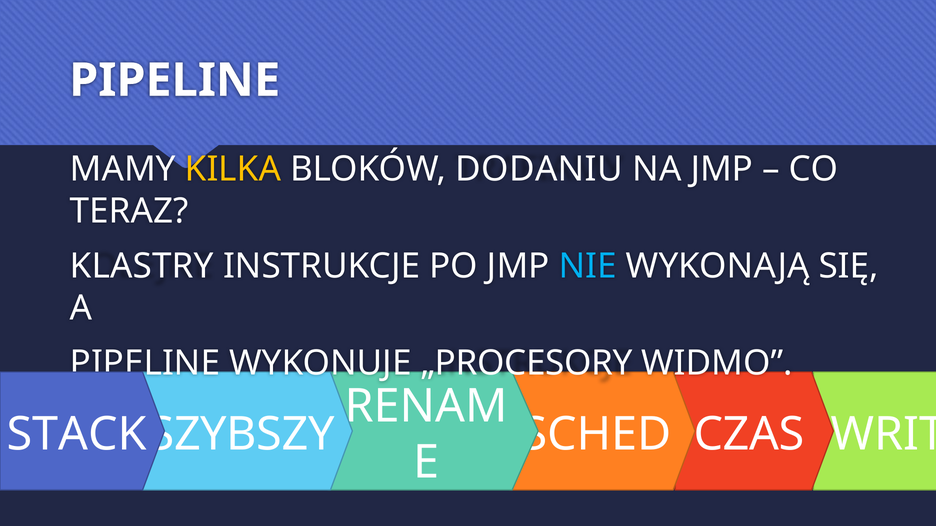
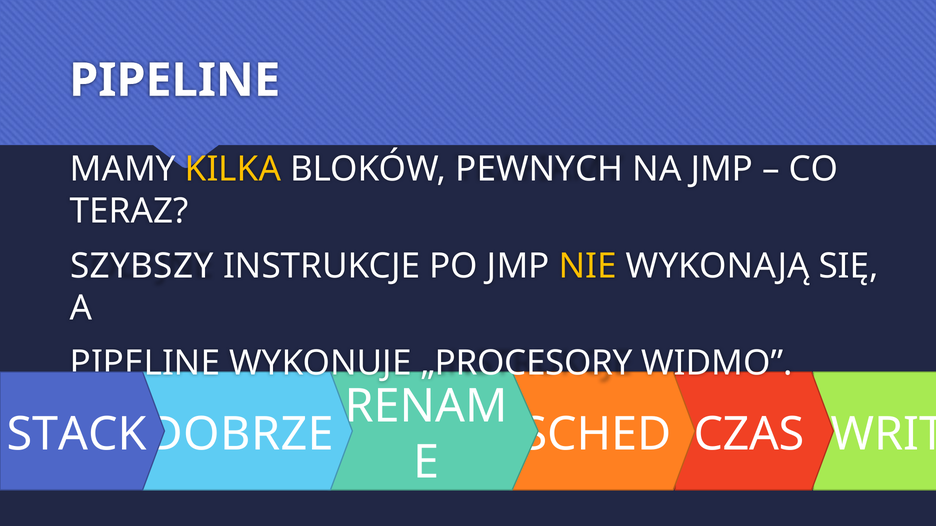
DODANIU: DODANIU -> PEWNYCH
KLASTRY: KLASTRY -> SZYBSZY
NIE colour: light blue -> yellow
SZYBSZY: SZYBSZY -> DOBRZE
